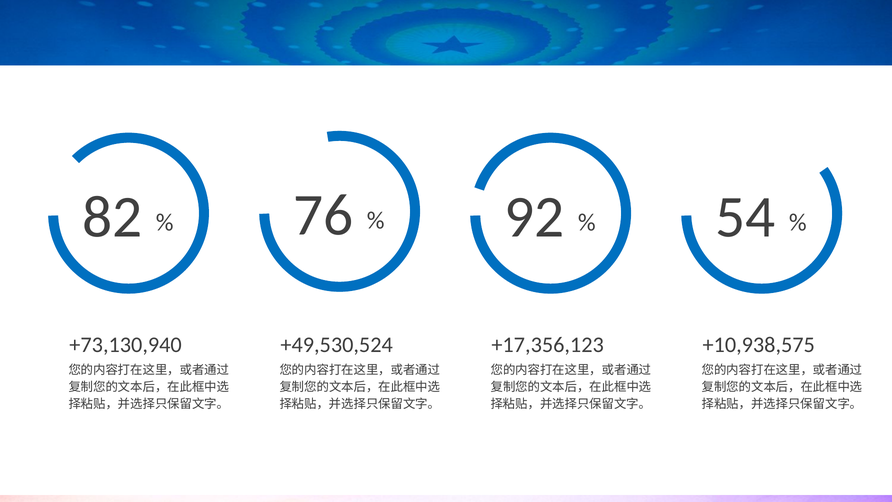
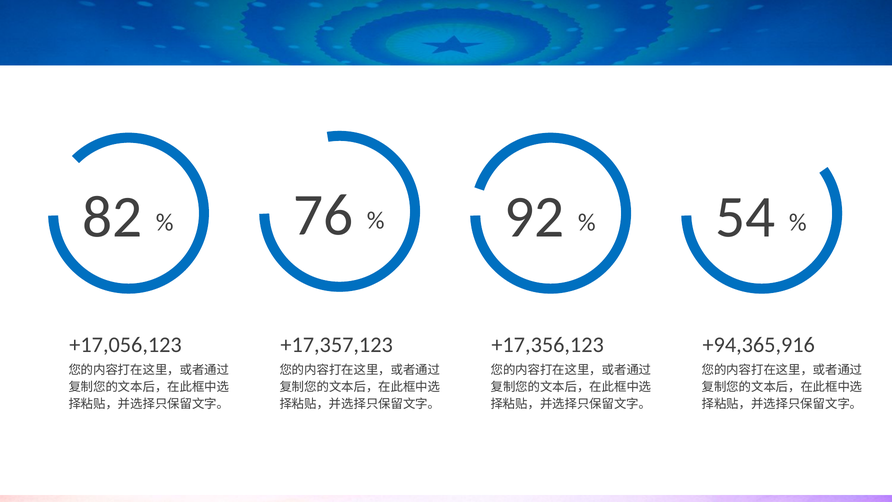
+73,130,940: +73,130,940 -> +17,056,123
+49,530,524: +49,530,524 -> +17,357,123
+10,938,575: +10,938,575 -> +94,365,916
